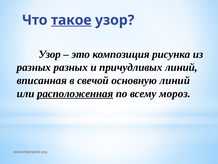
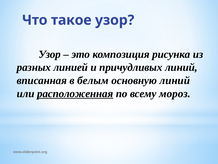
такое underline: present -> none
разных разных: разных -> линией
свечой: свечой -> белым
